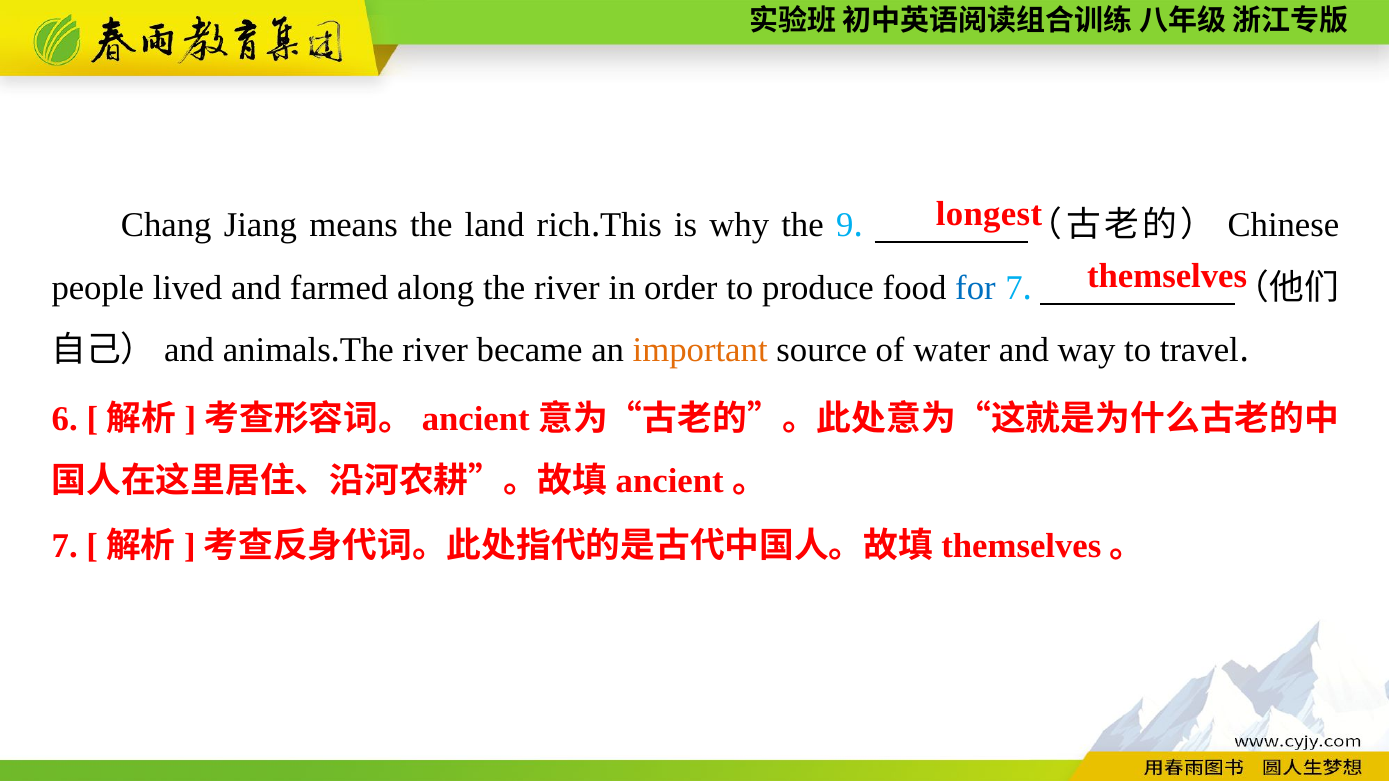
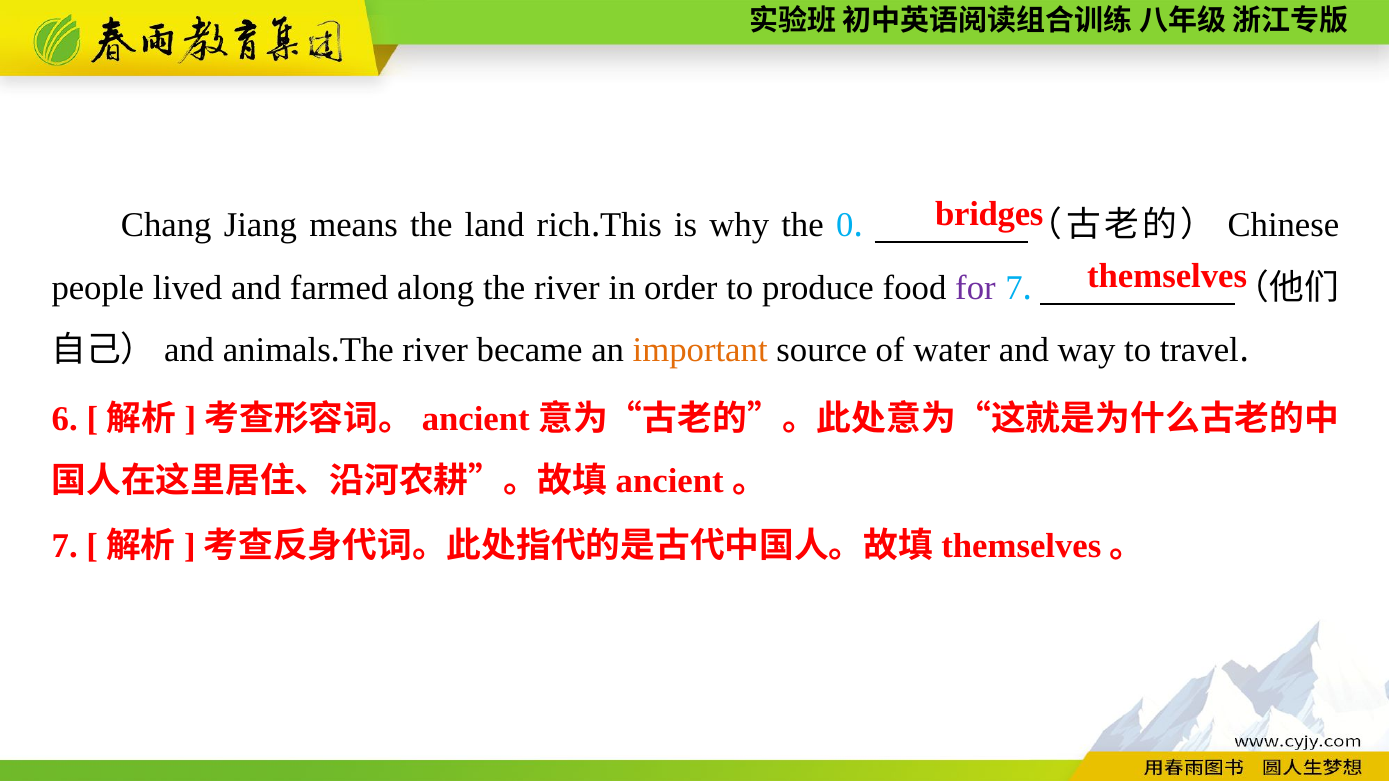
longest: longest -> bridges
9: 9 -> 0
for colour: blue -> purple
